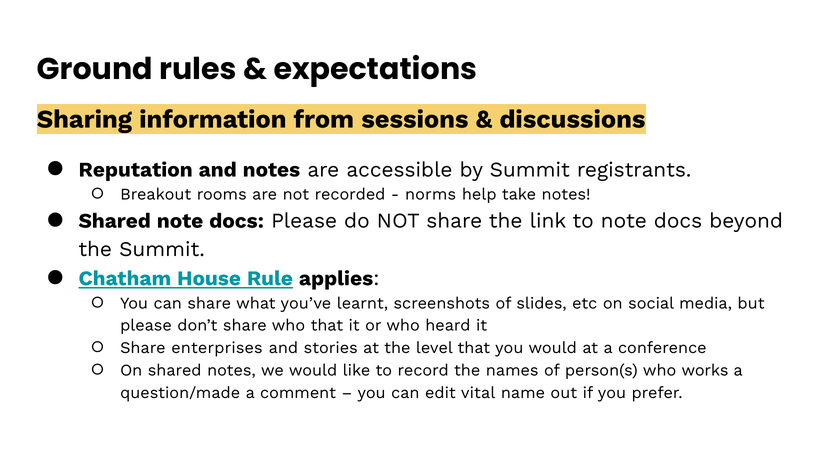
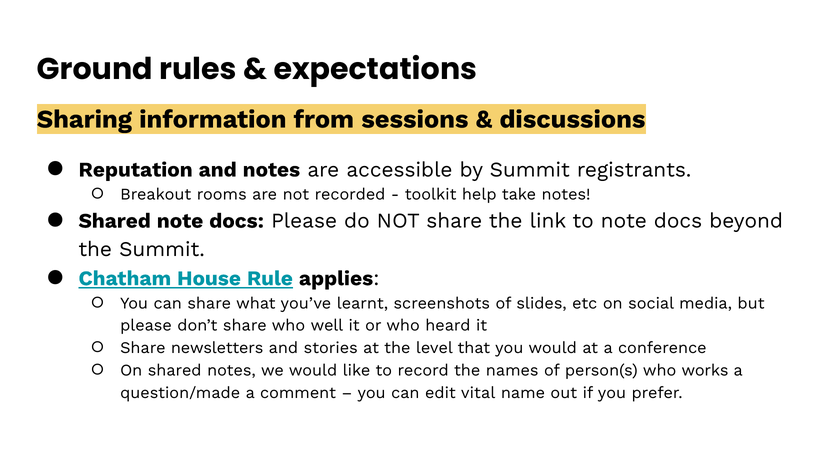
norms: norms -> toolkit
who that: that -> well
enterprises: enterprises -> newsletters
